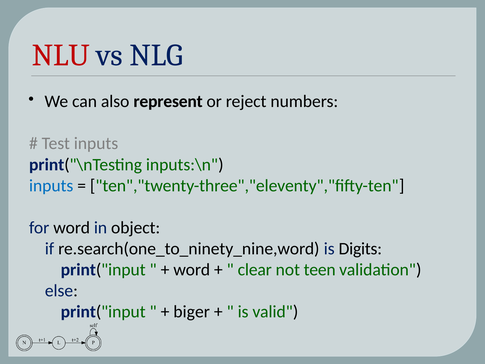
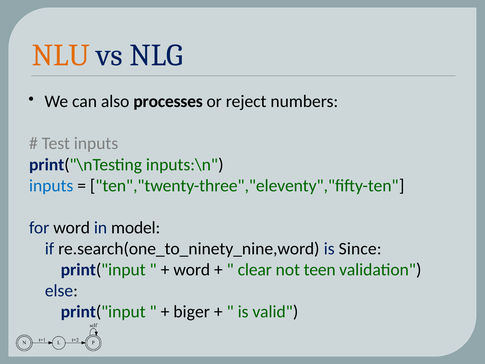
NLU colour: red -> orange
represent: represent -> processes
object: object -> model
Digits: Digits -> Since
